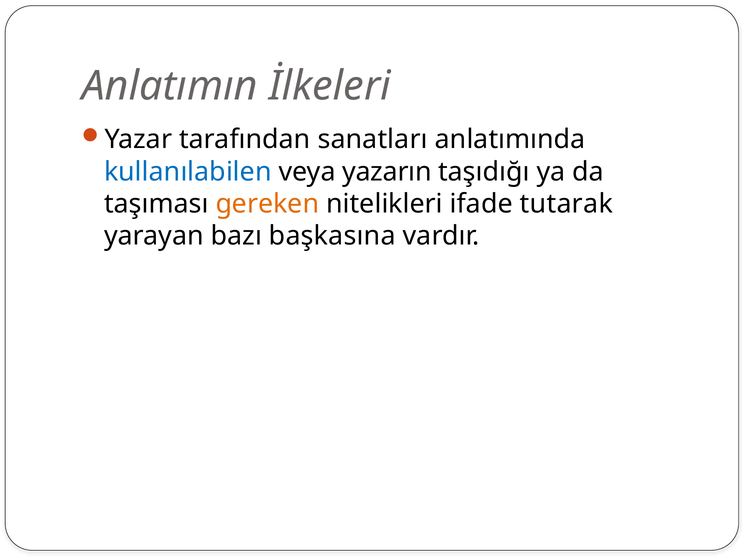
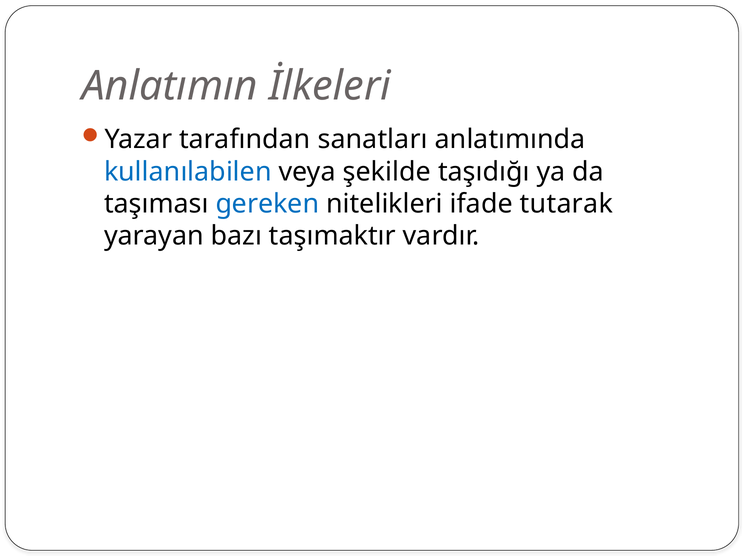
yazarın: yazarın -> şekilde
gereken colour: orange -> blue
başkasına: başkasına -> taşımaktır
